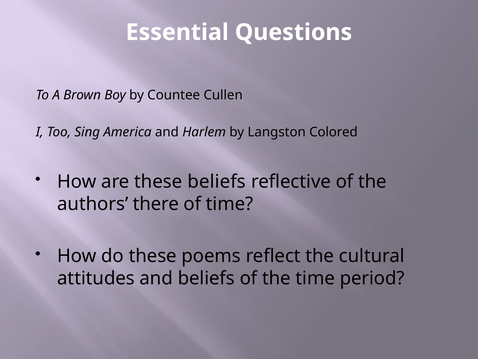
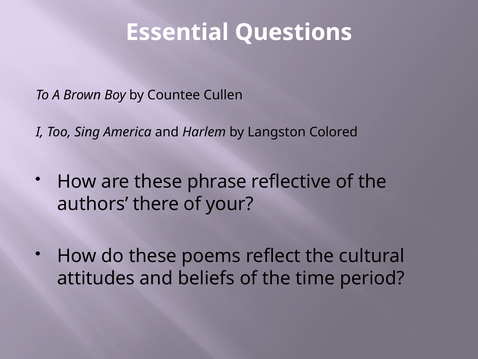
these beliefs: beliefs -> phrase
of time: time -> your
